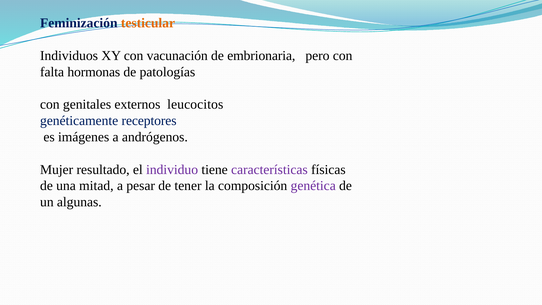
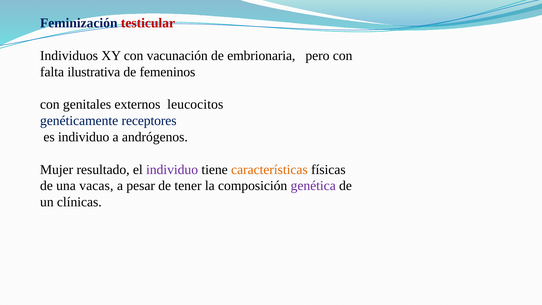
testicular colour: orange -> red
hormonas: hormonas -> ilustrativa
patologías: patologías -> femeninos
es imágenes: imágenes -> individuo
características colour: purple -> orange
mitad: mitad -> vacas
algunas: algunas -> clínicas
